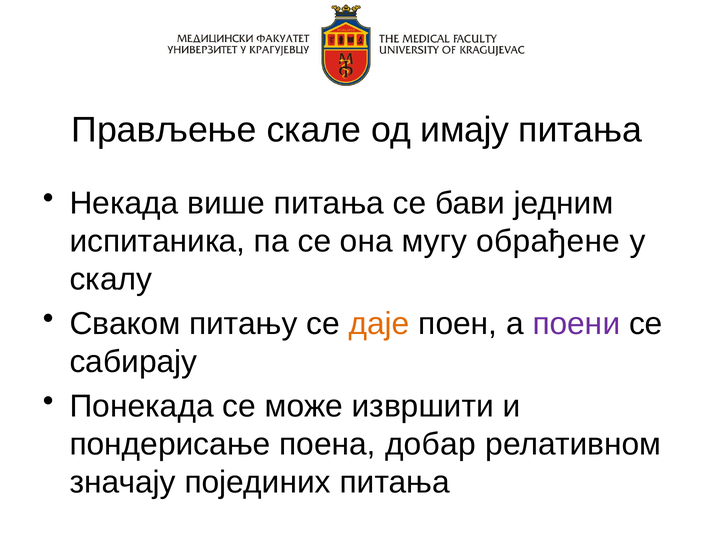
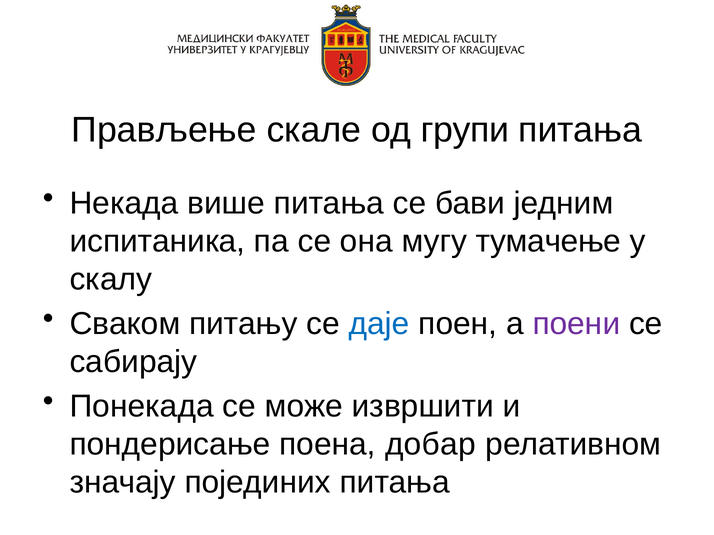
имају: имају -> групи
обрађене: обрађене -> тумачење
даје colour: orange -> blue
